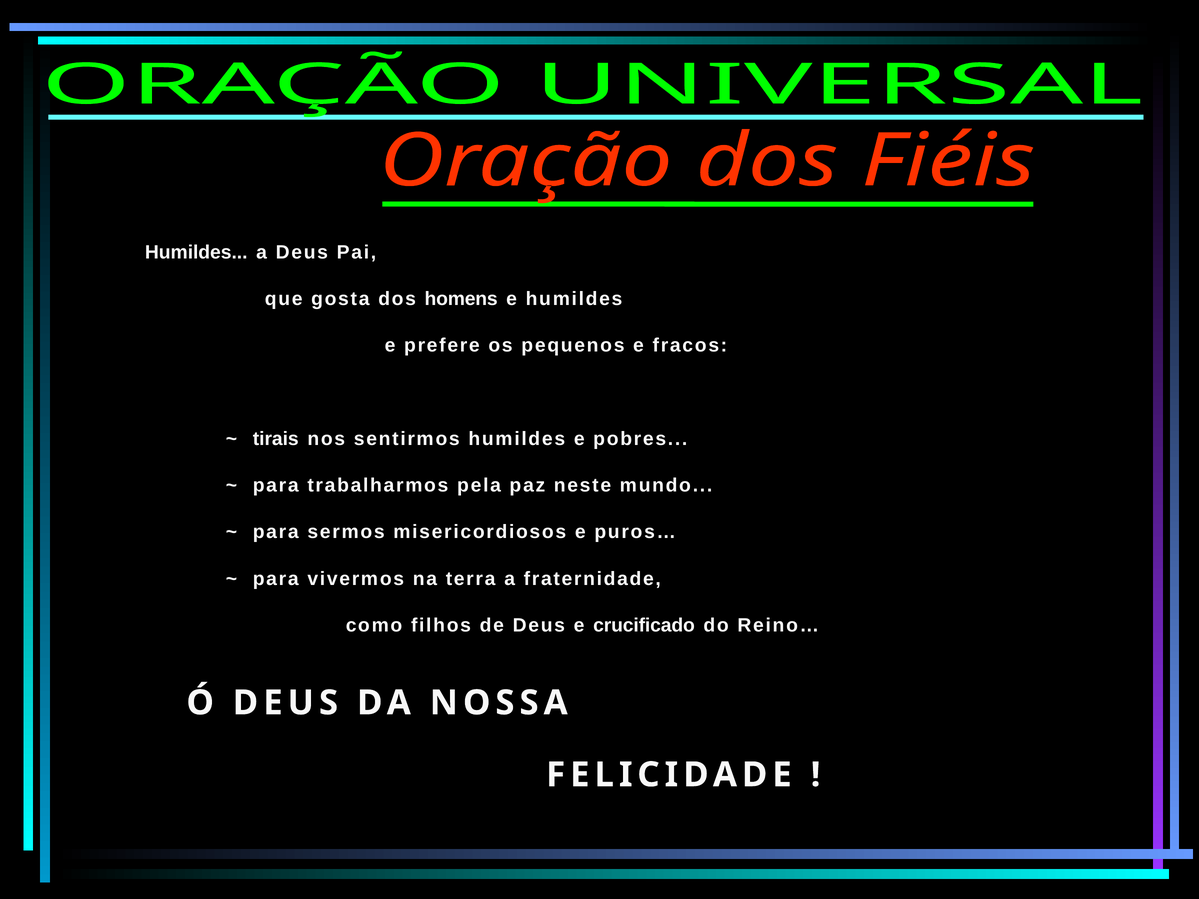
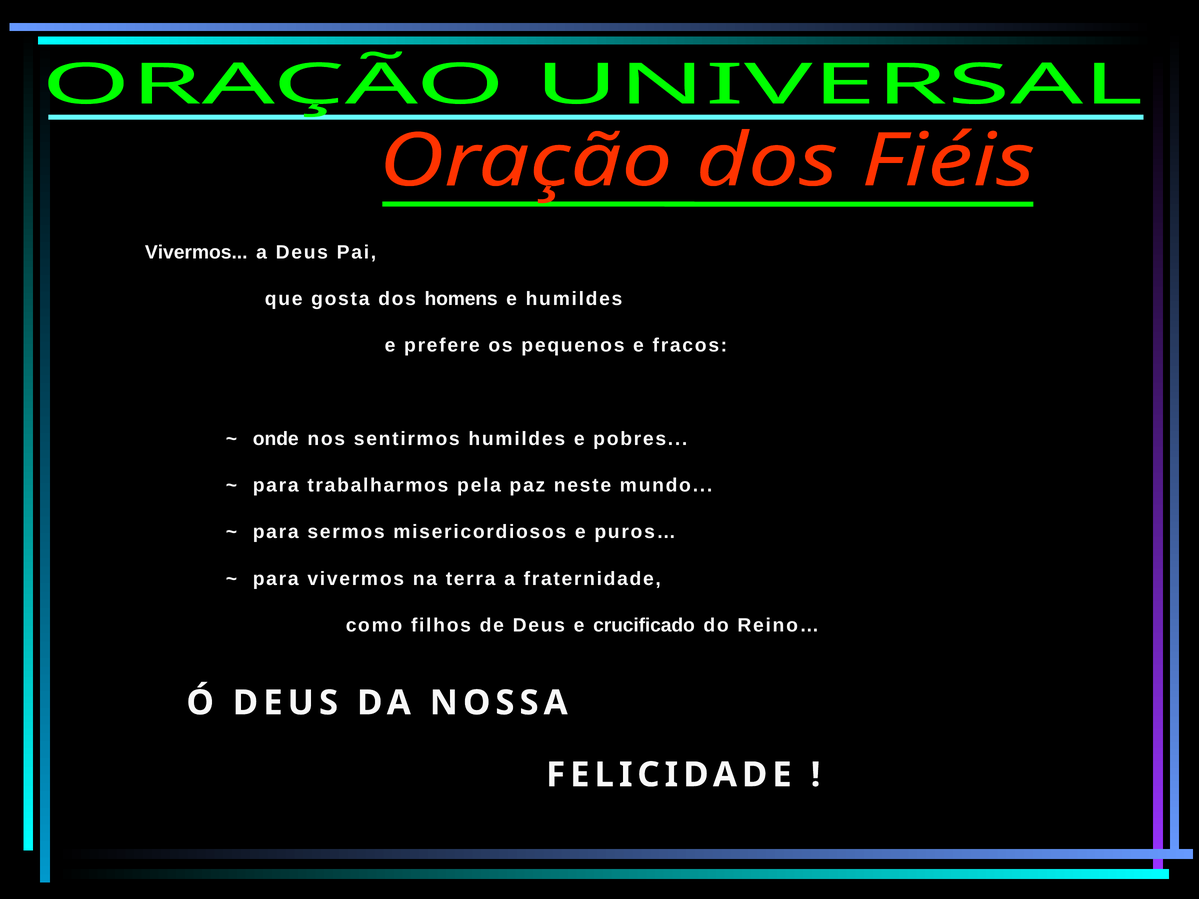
Humildes at (196, 252): Humildes -> Vivermos
tirais: tirais -> onde
